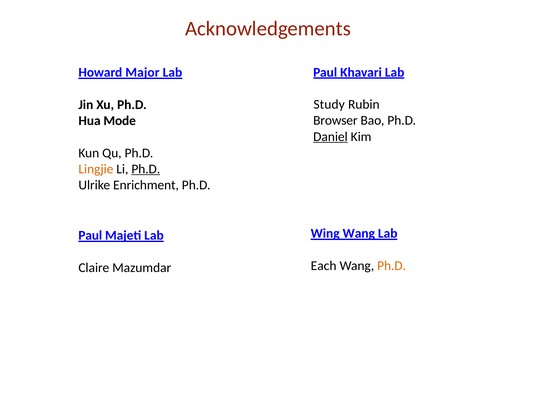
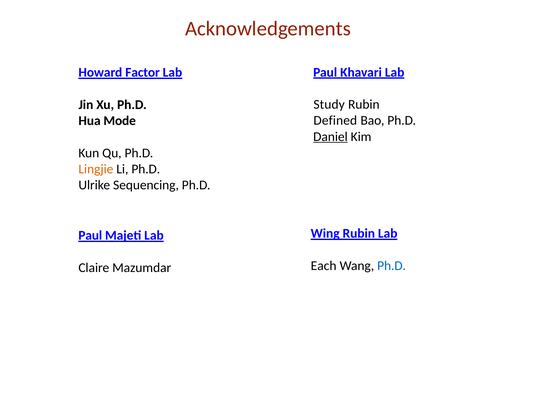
Major: Major -> Factor
Browser: Browser -> Defined
Ph.D at (146, 169) underline: present -> none
Enrichment: Enrichment -> Sequencing
Wing Wang: Wang -> Rubin
Ph.D at (392, 266) colour: orange -> blue
